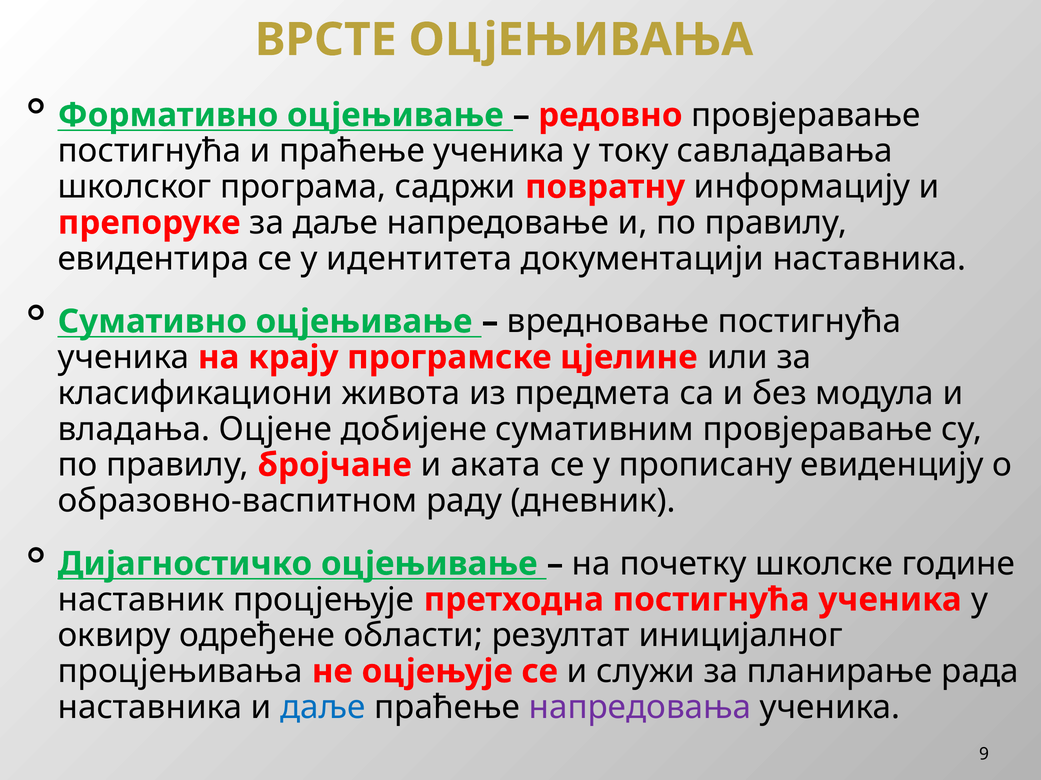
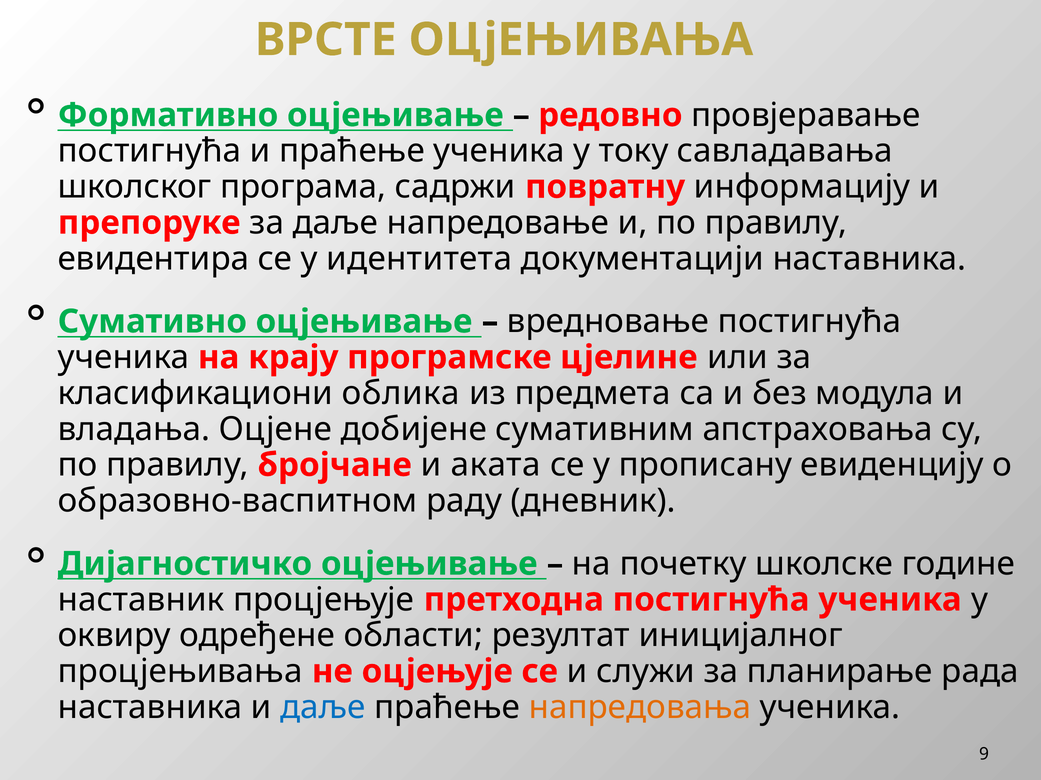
живота: живота -> облика
сумативним провјеравање: провјеравање -> апстраховања
напредовања colour: purple -> orange
